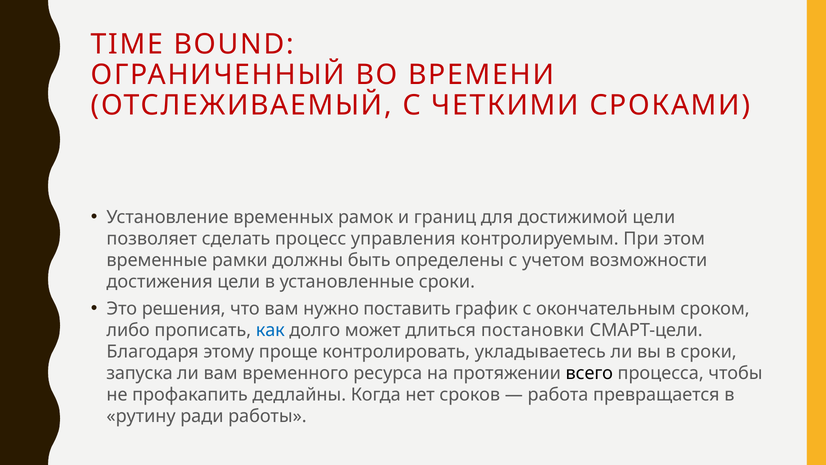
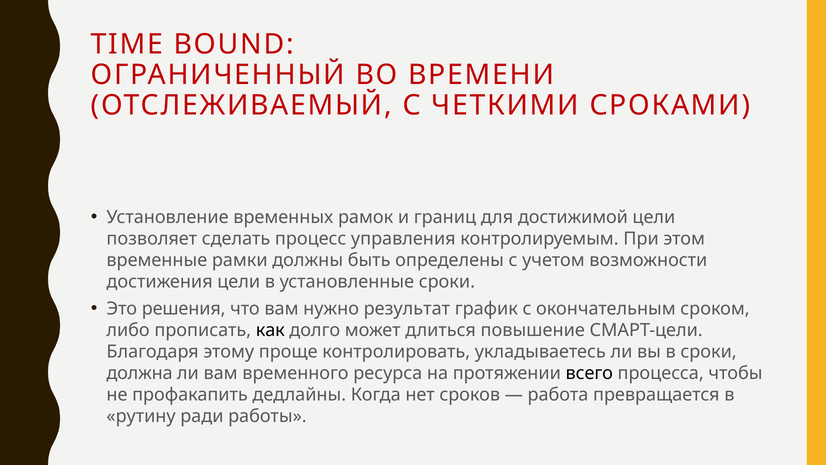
поставить: поставить -> результат
как colour: blue -> black
постановки: постановки -> повышение
запуска: запуска -> должна
